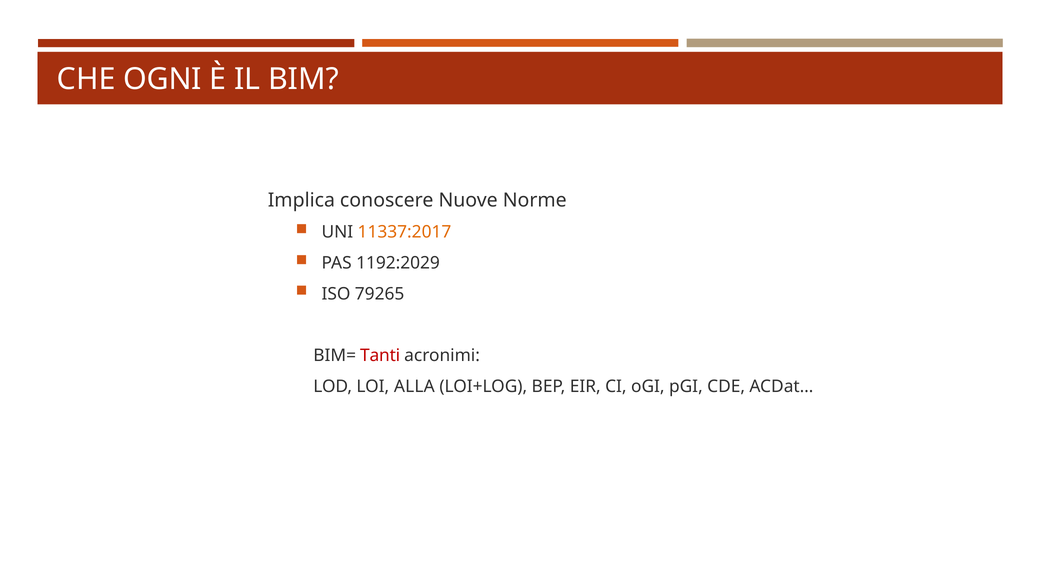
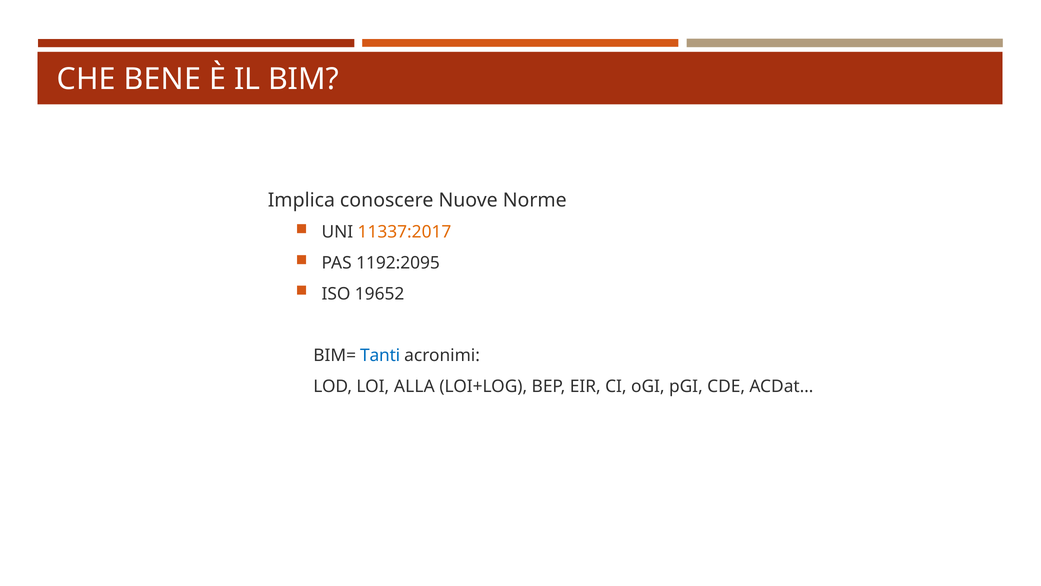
OGNI: OGNI -> BENE
1192:2029: 1192:2029 -> 1192:2095
79265: 79265 -> 19652
Tanti colour: red -> blue
